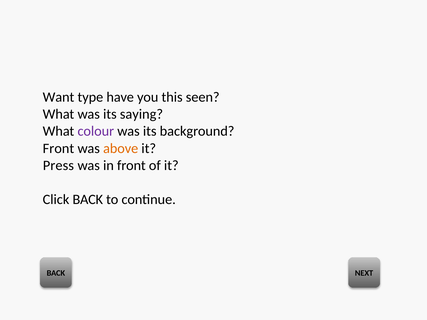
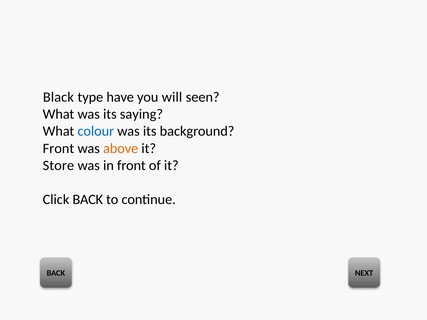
Want: Want -> Black
this: this -> will
colour colour: purple -> blue
Press: Press -> Store
